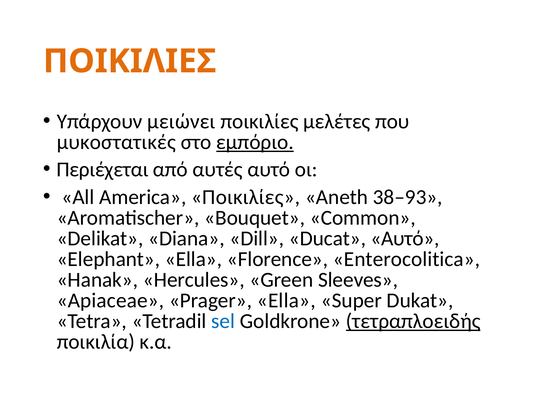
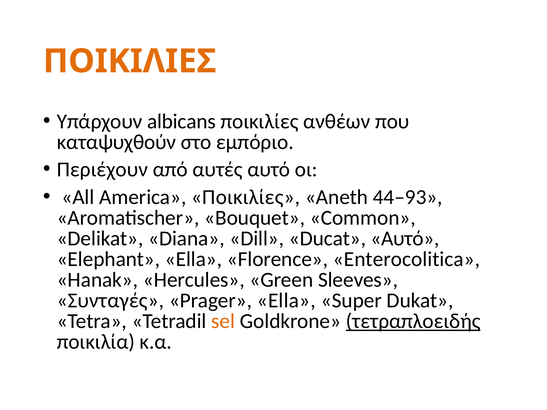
μειώνει: μειώνει -> albicans
μελέτες: μελέτες -> ανθέων
μυκοστατικές: μυκοστατικές -> καταψυχθούν
εμπόριο underline: present -> none
Περιέχεται: Περιέχεται -> Περιέχουν
38–93: 38–93 -> 44–93
Apiaceae: Apiaceae -> Συνταγές
sel colour: blue -> orange
